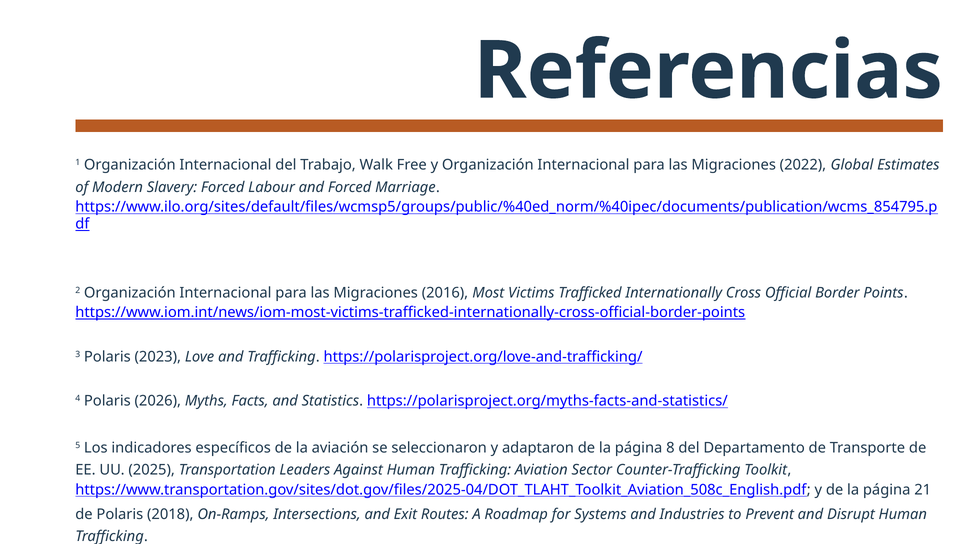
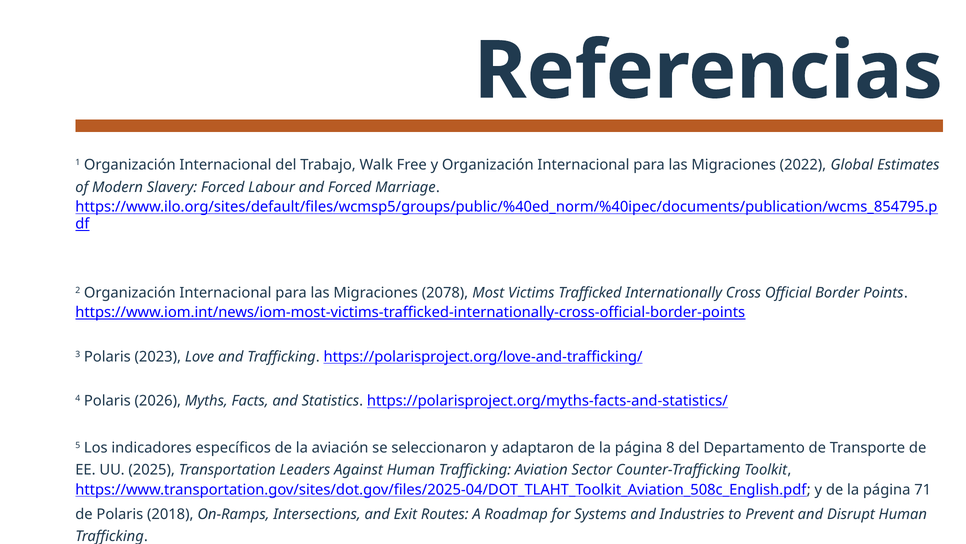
2016: 2016 -> 2078
21: 21 -> 71
